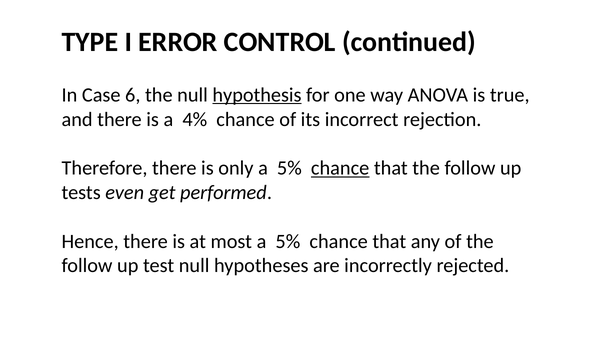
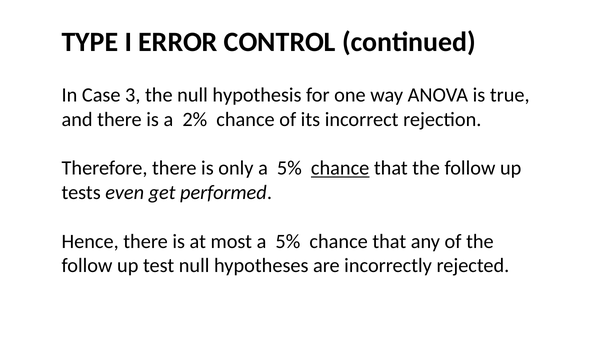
6: 6 -> 3
hypothesis underline: present -> none
4%: 4% -> 2%
